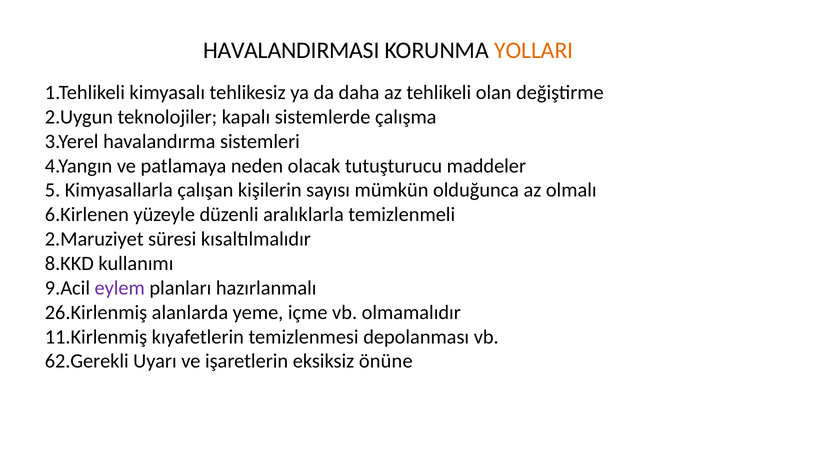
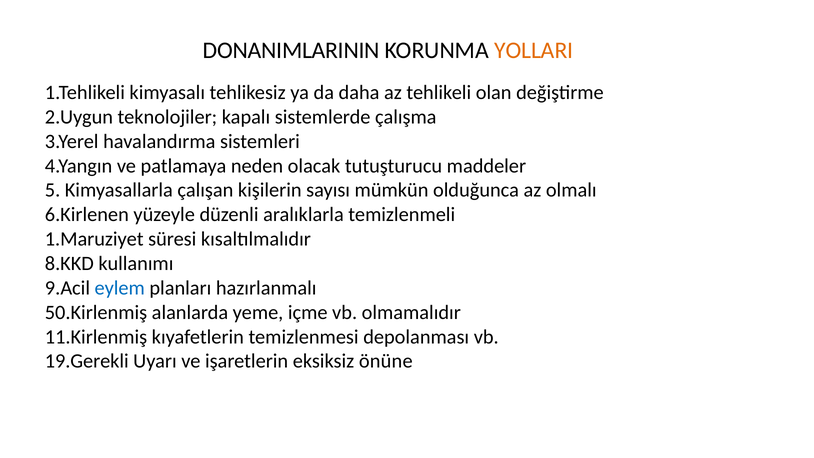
HAVALANDIRMASI: HAVALANDIRMASI -> DONANIMLARININ
2.Maruziyet: 2.Maruziyet -> 1.Maruziyet
eylem colour: purple -> blue
26.Kirlenmiş: 26.Kirlenmiş -> 50.Kirlenmiş
62.Gerekli: 62.Gerekli -> 19.Gerekli
